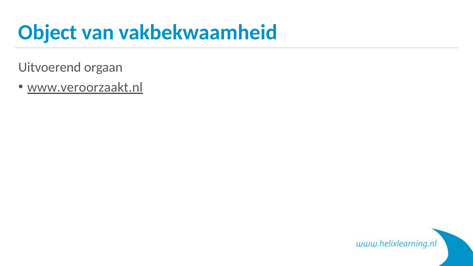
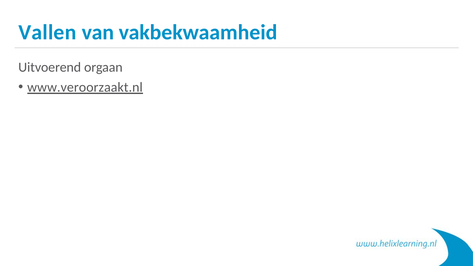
Object: Object -> Vallen
